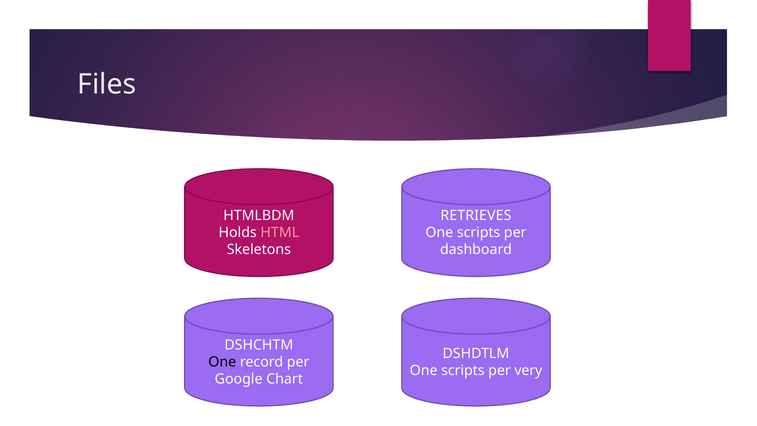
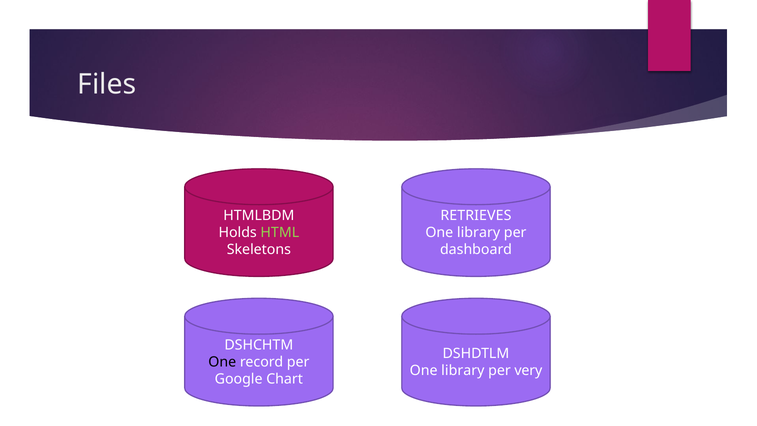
HTML colour: pink -> light green
scripts at (479, 232): scripts -> library
scripts at (463, 370): scripts -> library
